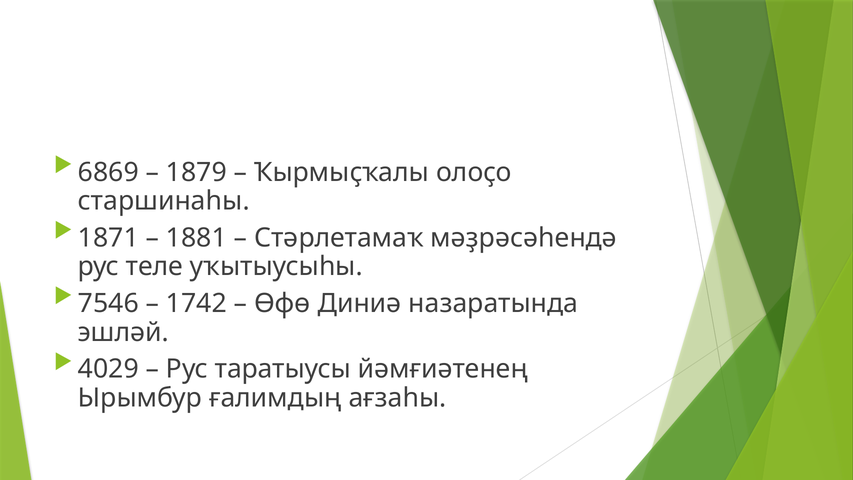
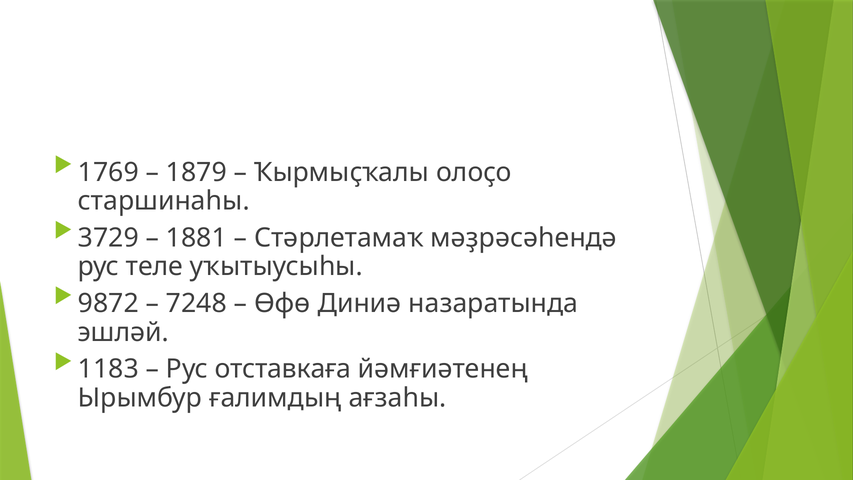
6869: 6869 -> 1769
1871: 1871 -> 3729
7546: 7546 -> 9872
1742: 1742 -> 7248
4029: 4029 -> 1183
таратыусы: таратыусы -> отставкаға
